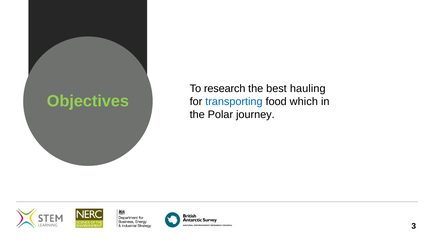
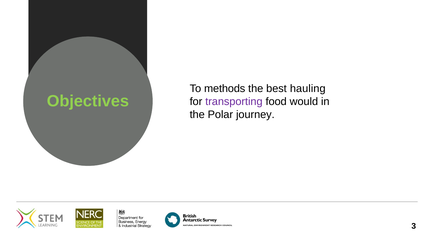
research: research -> methods
transporting colour: blue -> purple
which: which -> would
